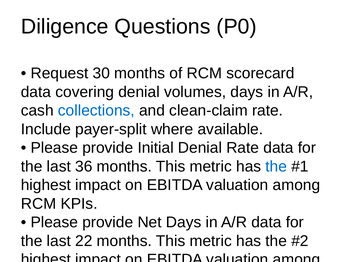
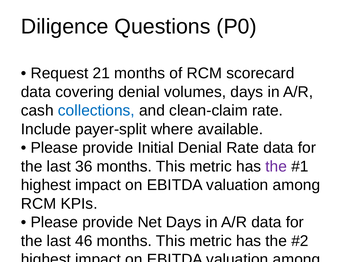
30: 30 -> 21
the at (276, 166) colour: blue -> purple
22: 22 -> 46
